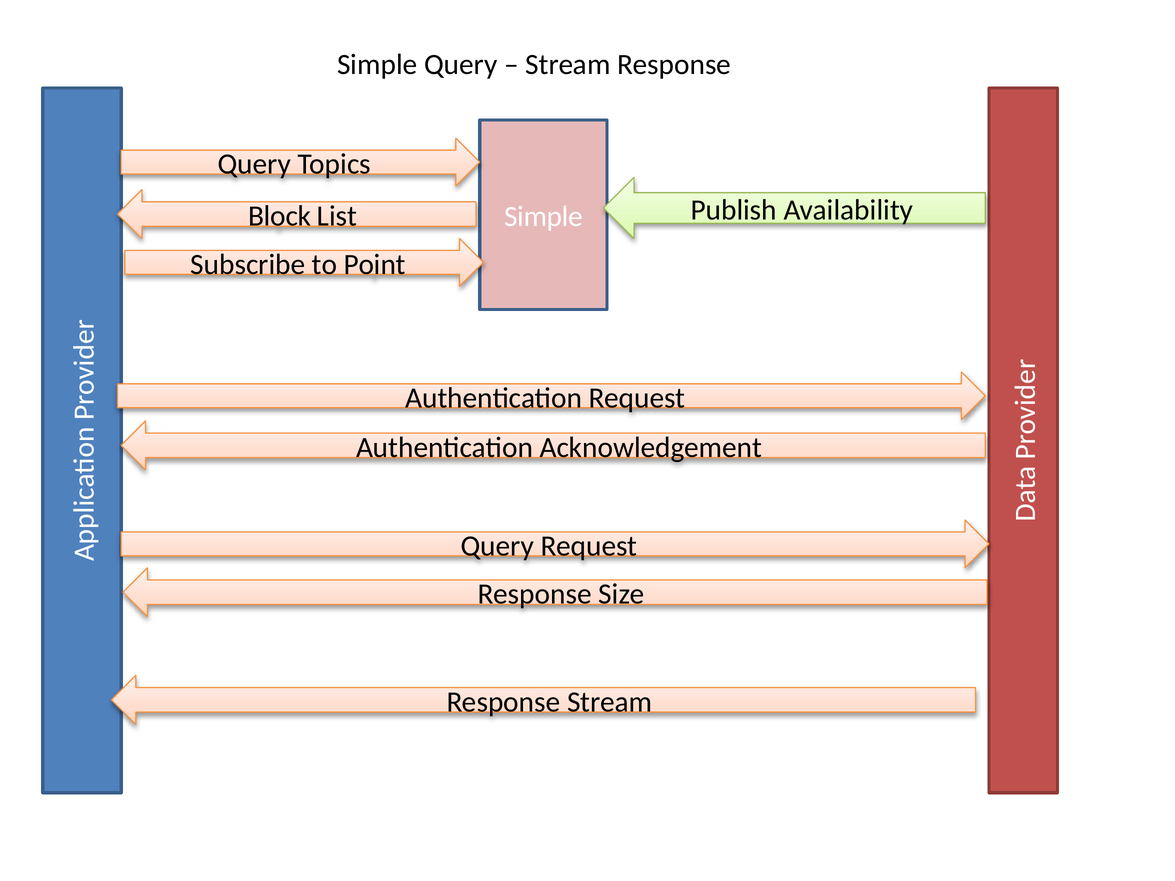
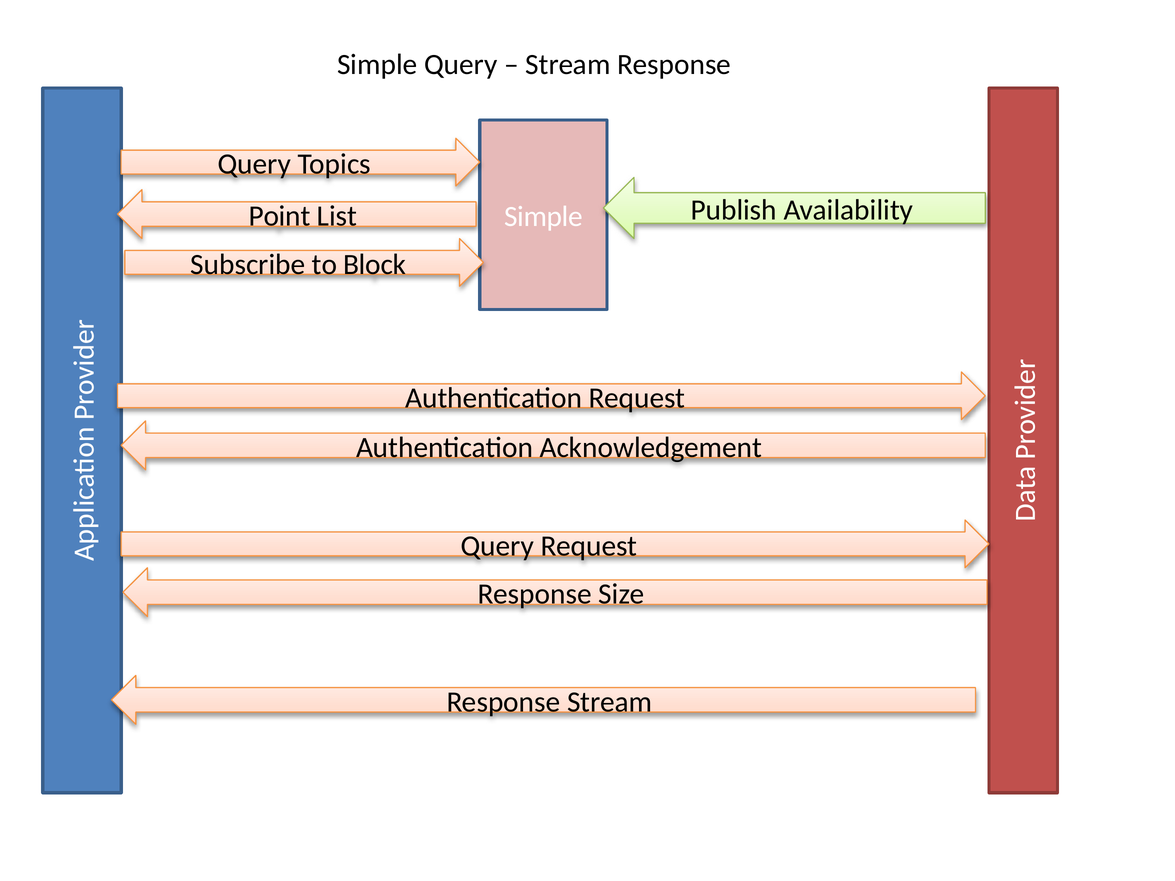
Block: Block -> Point
Point: Point -> Block
